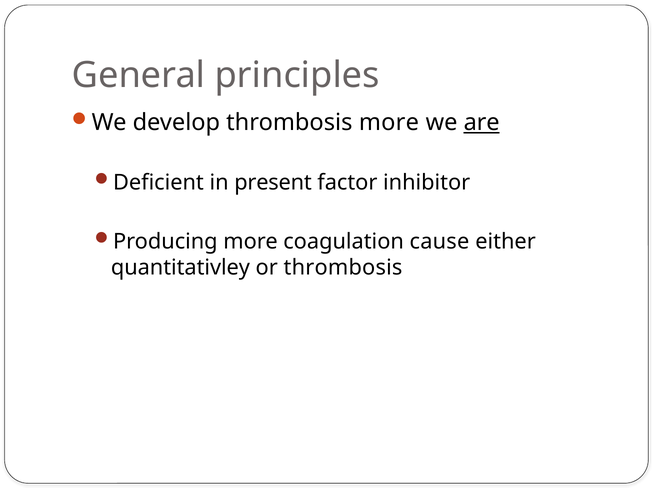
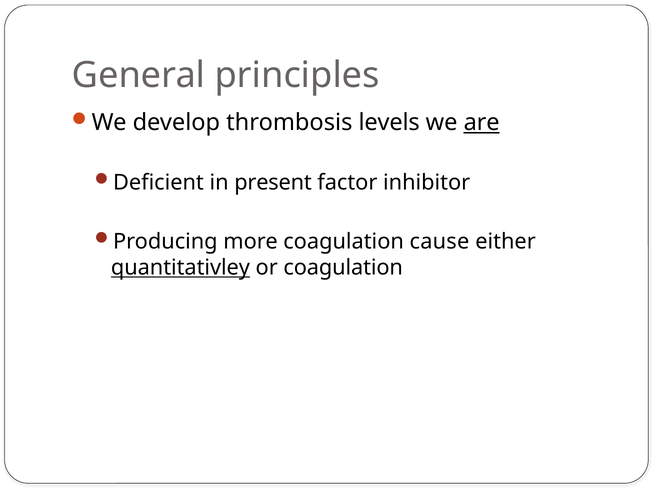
thrombosis more: more -> levels
quantitativley underline: none -> present
or thrombosis: thrombosis -> coagulation
